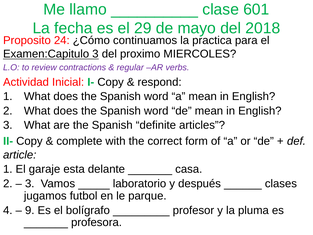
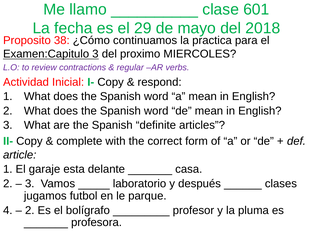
24: 24 -> 38
9 at (30, 210): 9 -> 2
